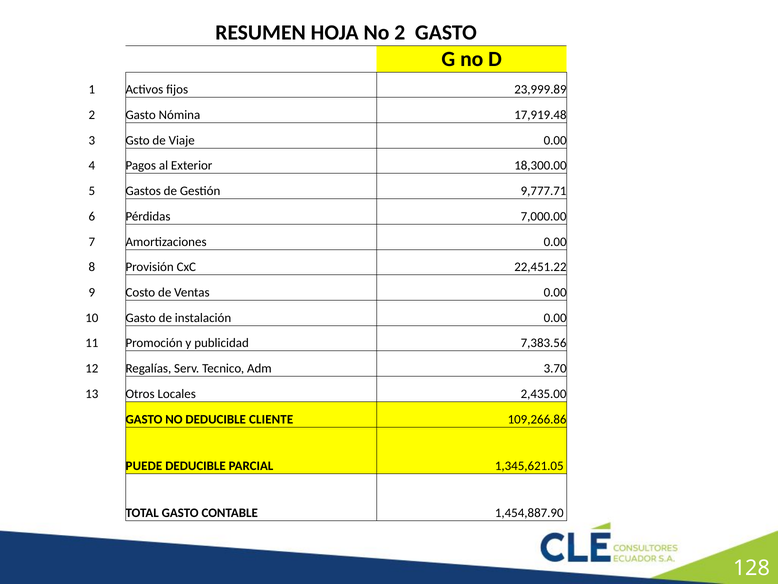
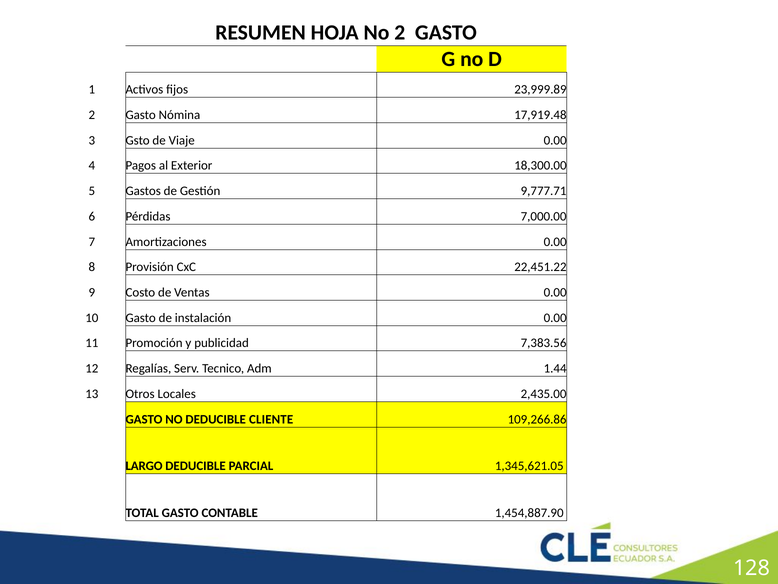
3.70: 3.70 -> 1.44
PUEDE: PUEDE -> LARGO
